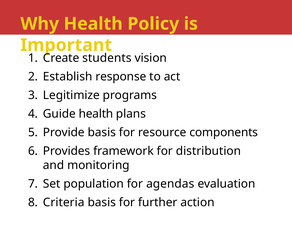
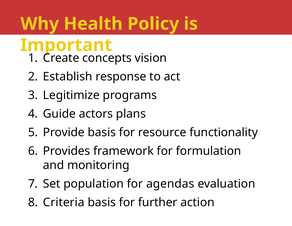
students: students -> concepts
Guide health: health -> actors
components: components -> functionality
distribution: distribution -> formulation
